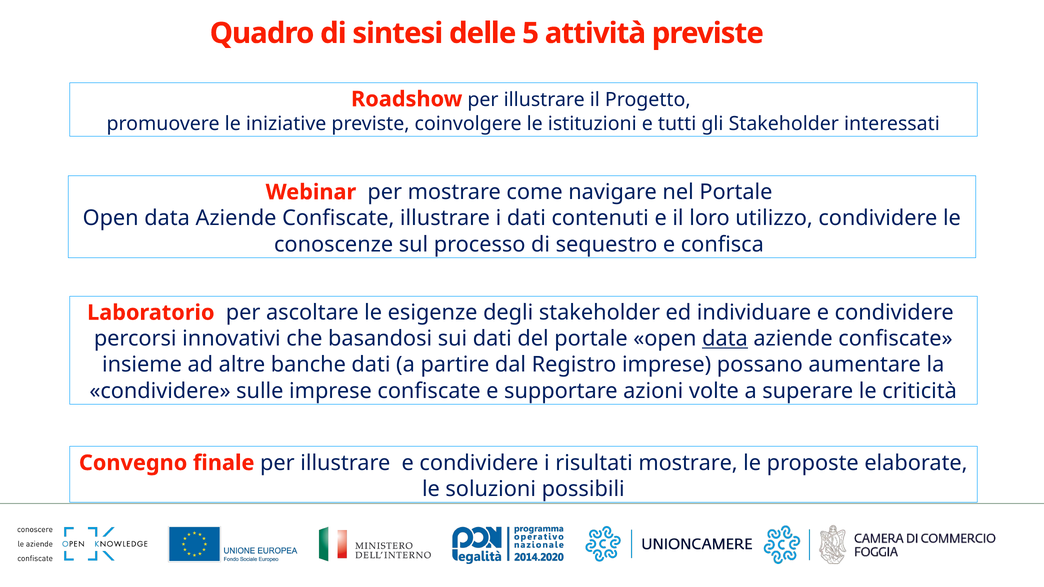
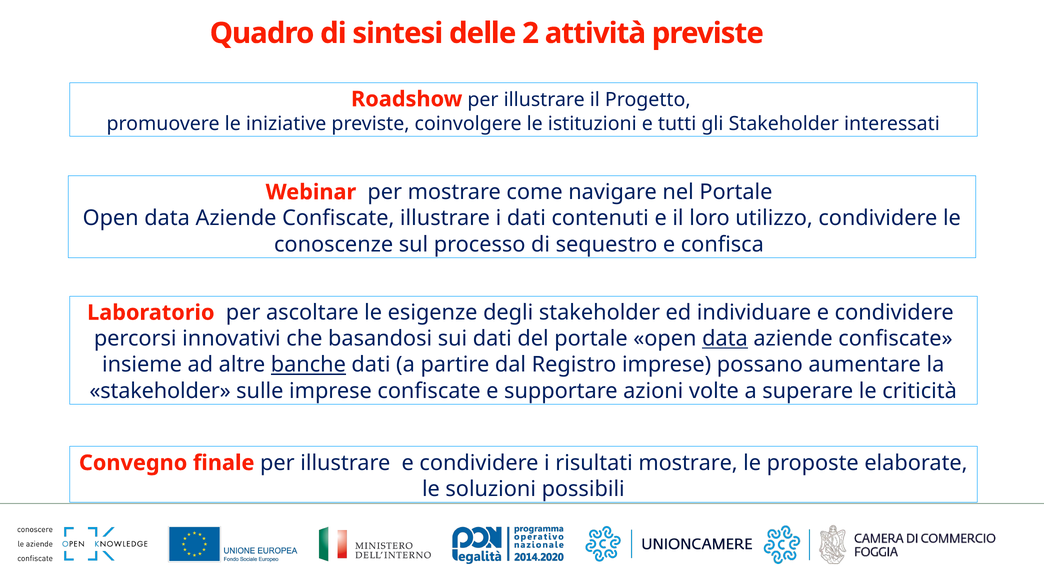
5: 5 -> 2
banche underline: none -> present
condividere at (160, 391): condividere -> stakeholder
